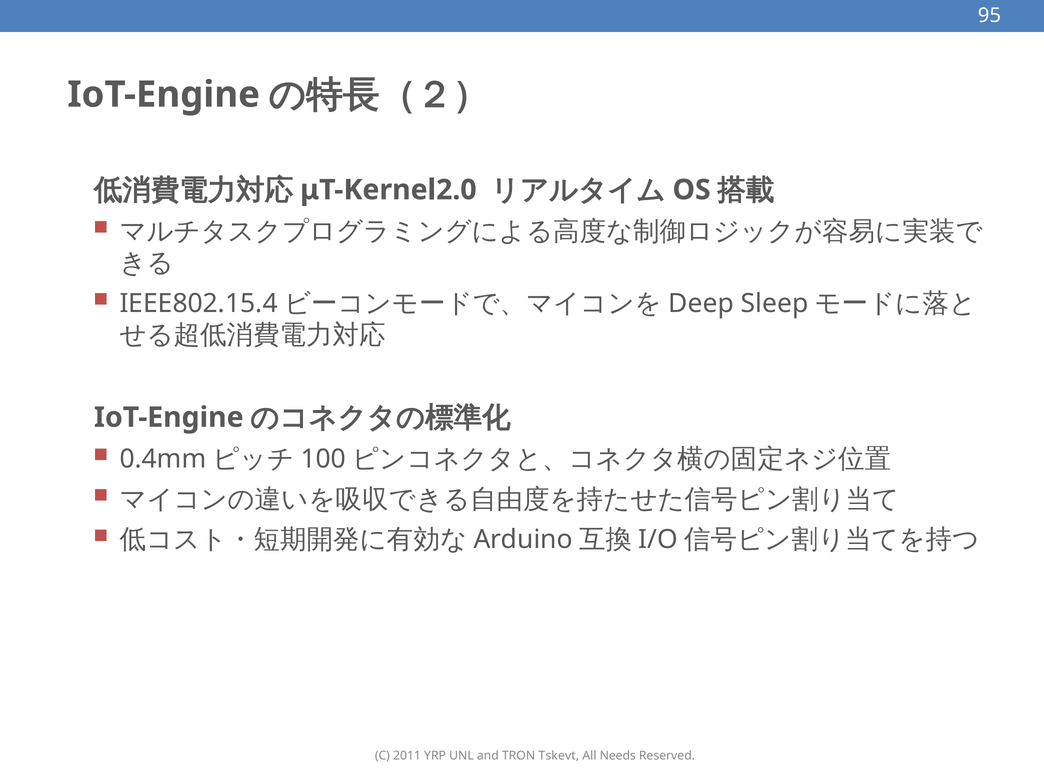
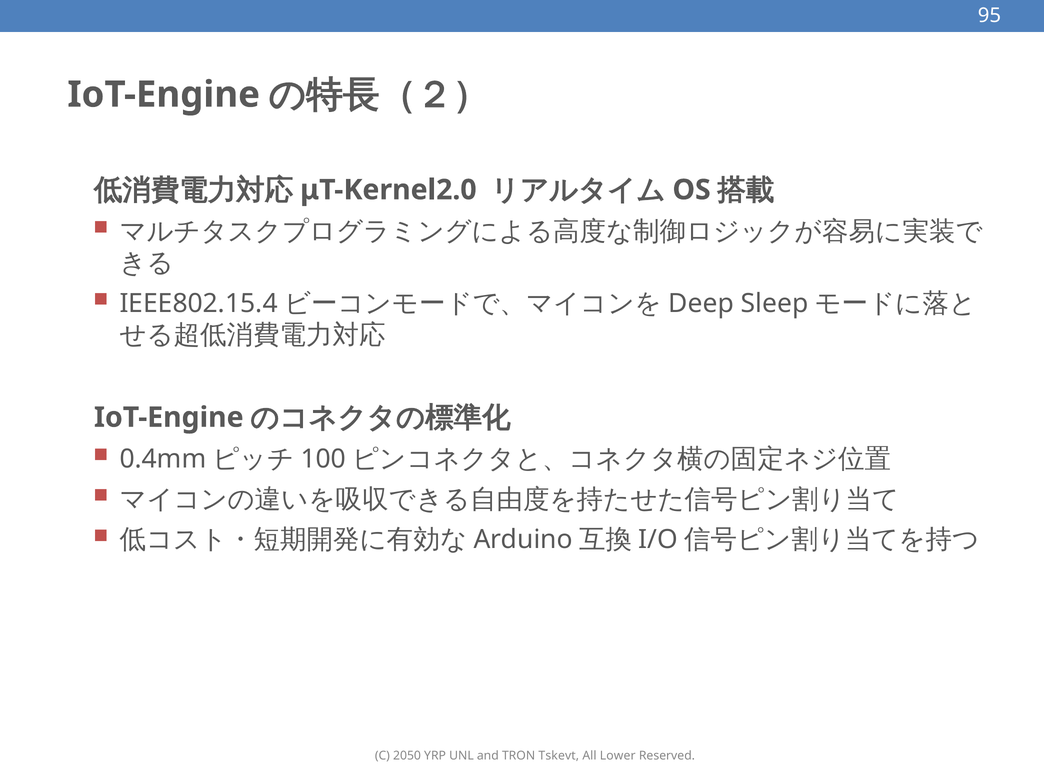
2011: 2011 -> 2050
Needs: Needs -> Lower
